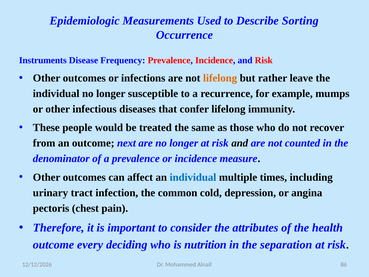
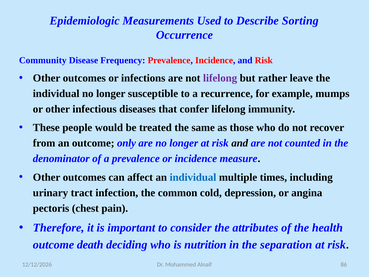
Instruments: Instruments -> Community
lifelong at (220, 78) colour: orange -> purple
next: next -> only
every: every -> death
